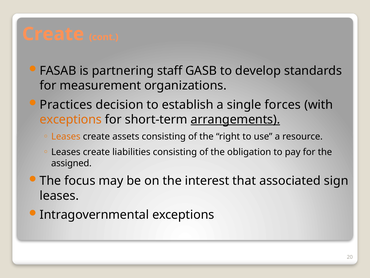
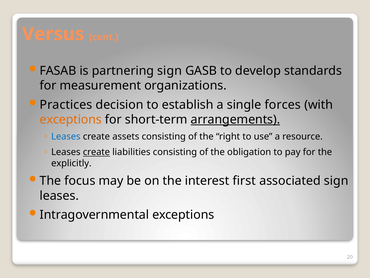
Create at (53, 34): Create -> Versus
partnering staff: staff -> sign
Leases at (66, 136) colour: orange -> blue
create at (96, 152) underline: none -> present
assigned: assigned -> explicitly
that: that -> first
